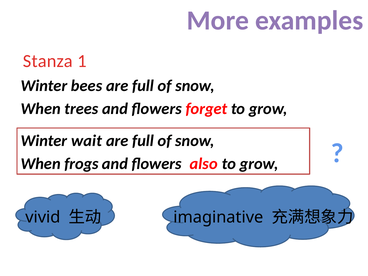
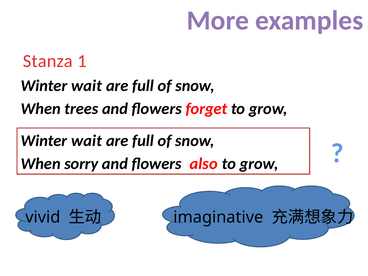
bees at (87, 86): bees -> wait
frogs: frogs -> sorry
